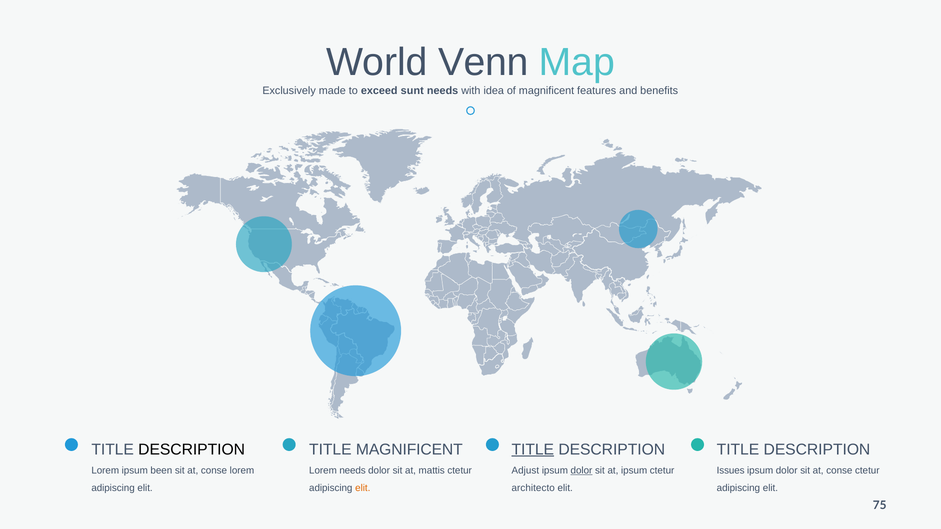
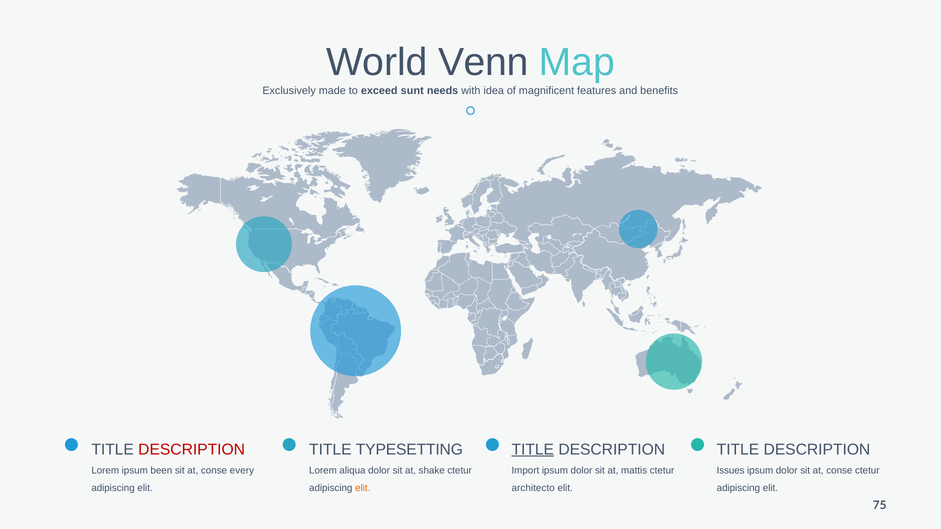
DESCRIPTION at (192, 450) colour: black -> red
TITLE MAGNIFICENT: MAGNIFICENT -> TYPESETTING
conse lorem: lorem -> every
Lorem needs: needs -> aliqua
mattis: mattis -> shake
Adjust: Adjust -> Import
dolor at (581, 471) underline: present -> none
at ipsum: ipsum -> mattis
